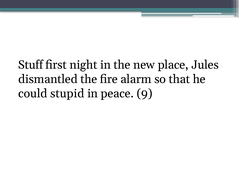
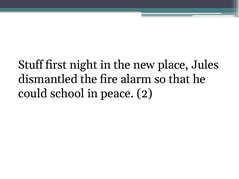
stupid: stupid -> school
9: 9 -> 2
